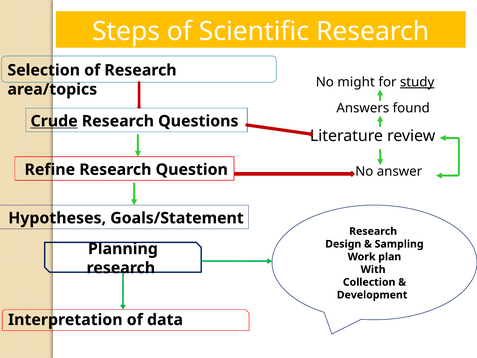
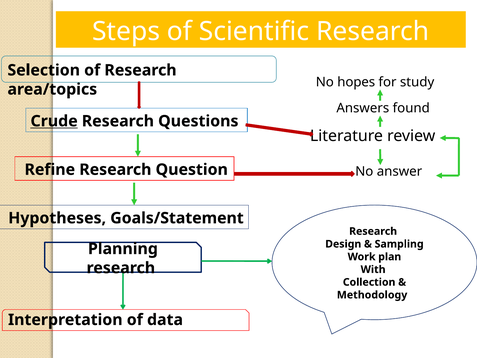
might: might -> hopes
study underline: present -> none
Development: Development -> Methodology
